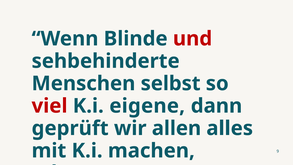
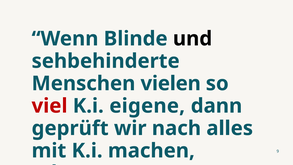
und colour: red -> black
selbst: selbst -> vielen
allen: allen -> nach
